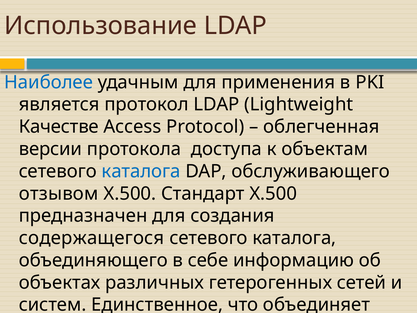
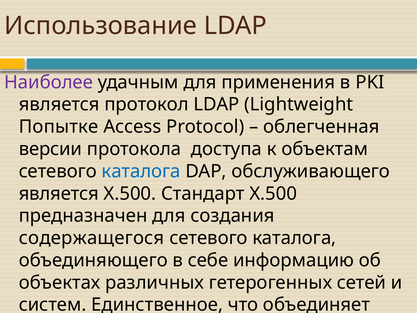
Наиболее colour: blue -> purple
Качестве: Качестве -> Попытке
отзывом at (59, 193): отзывом -> является
